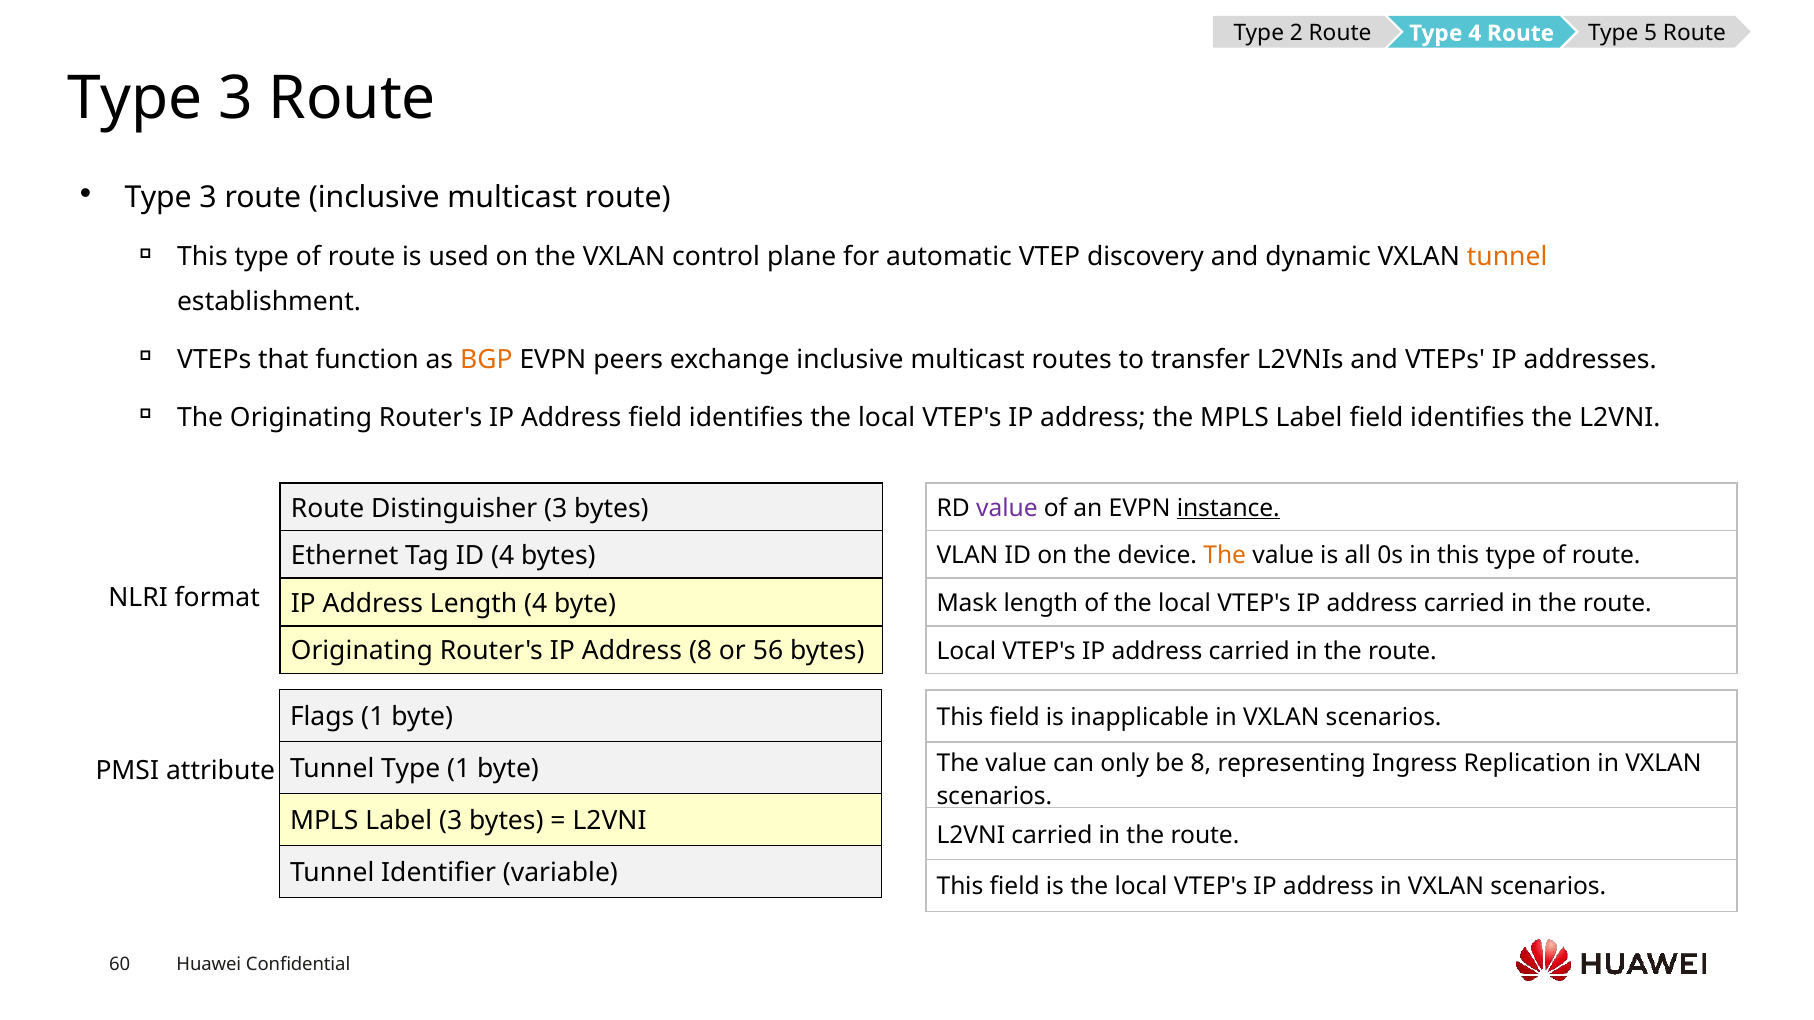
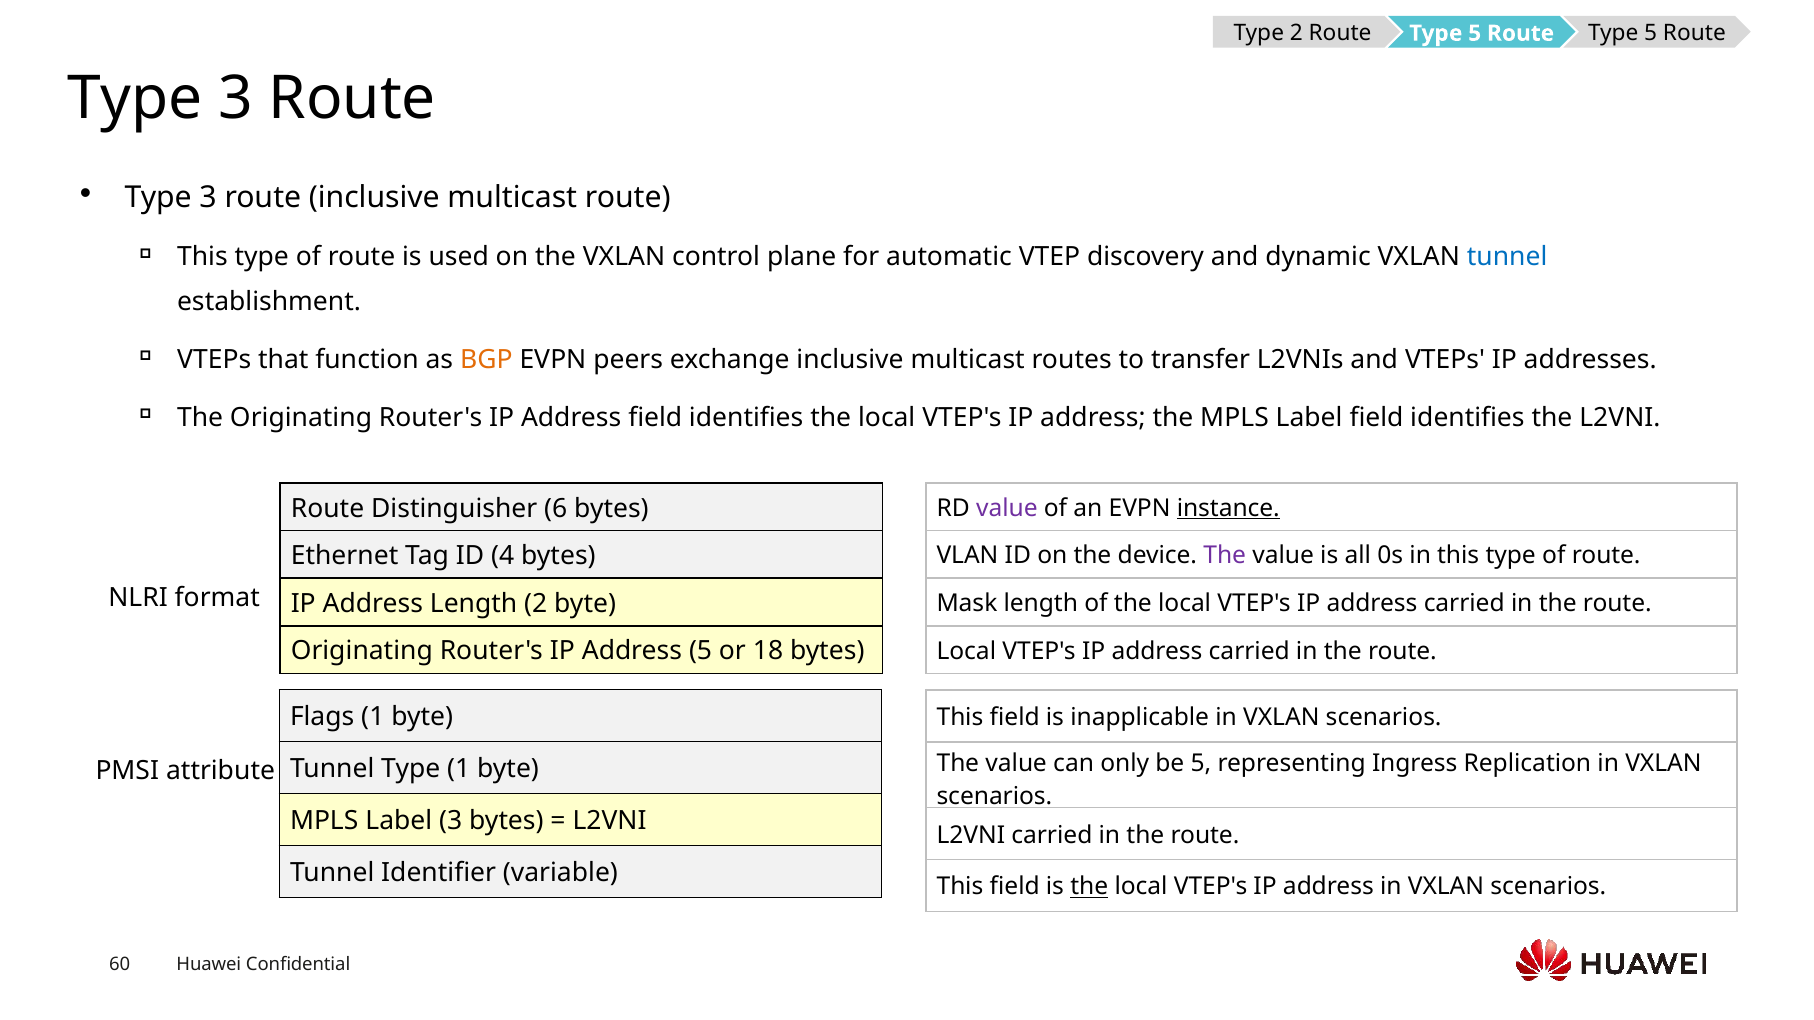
4 at (1475, 33): 4 -> 5
tunnel at (1507, 257) colour: orange -> blue
Distinguisher 3: 3 -> 6
The at (1225, 556) colour: orange -> purple
Length 4: 4 -> 2
Address 8: 8 -> 5
56: 56 -> 18
be 8: 8 -> 5
the at (1089, 887) underline: none -> present
